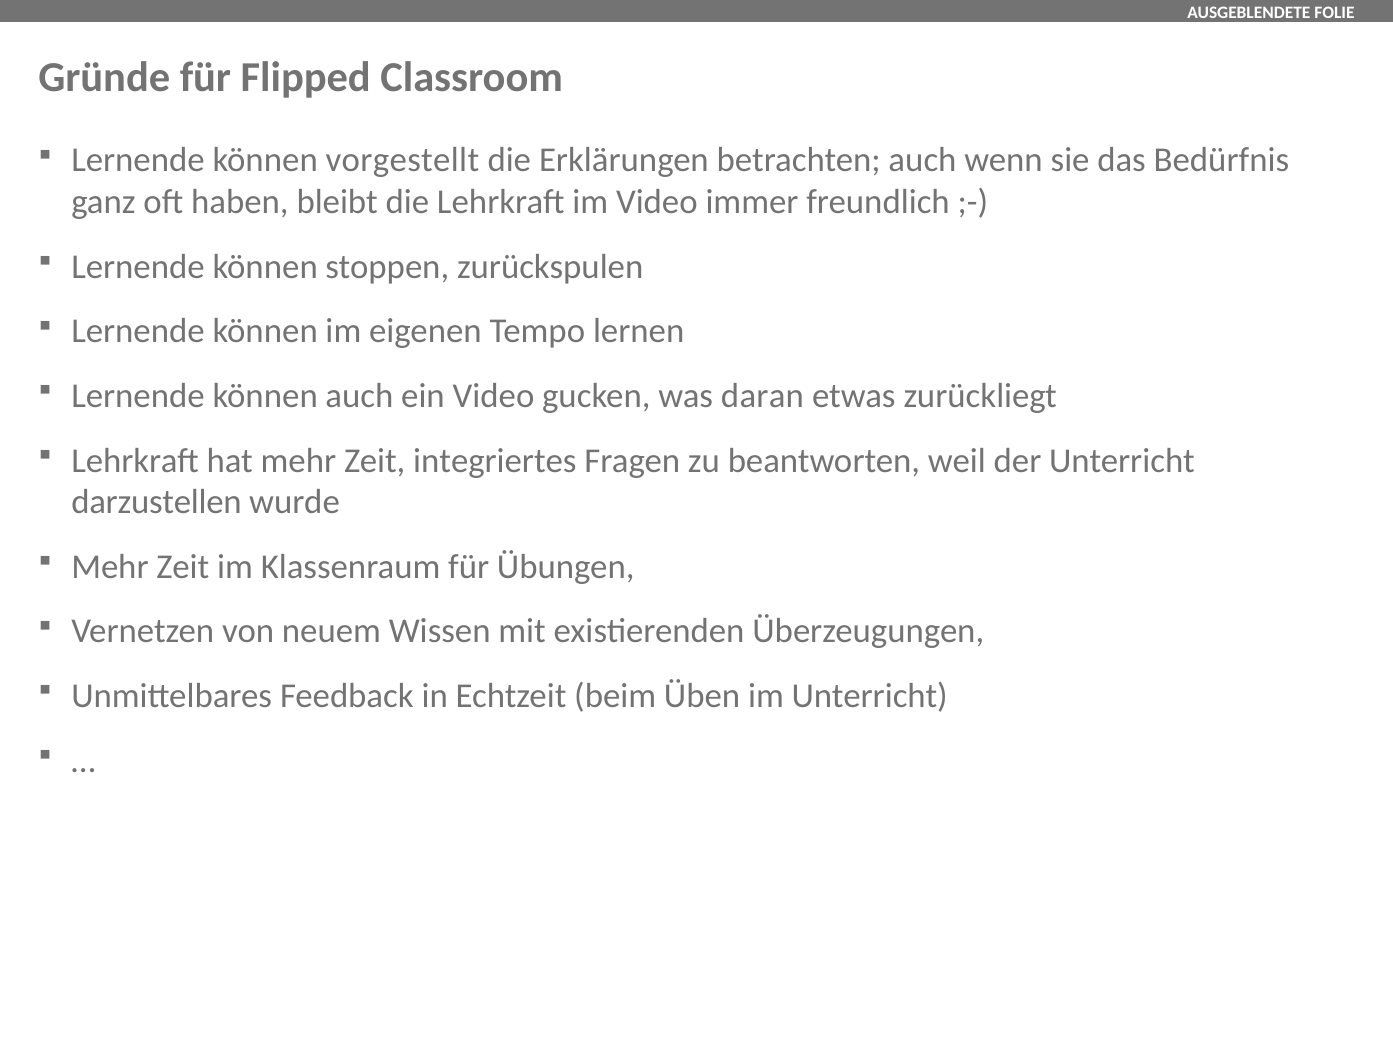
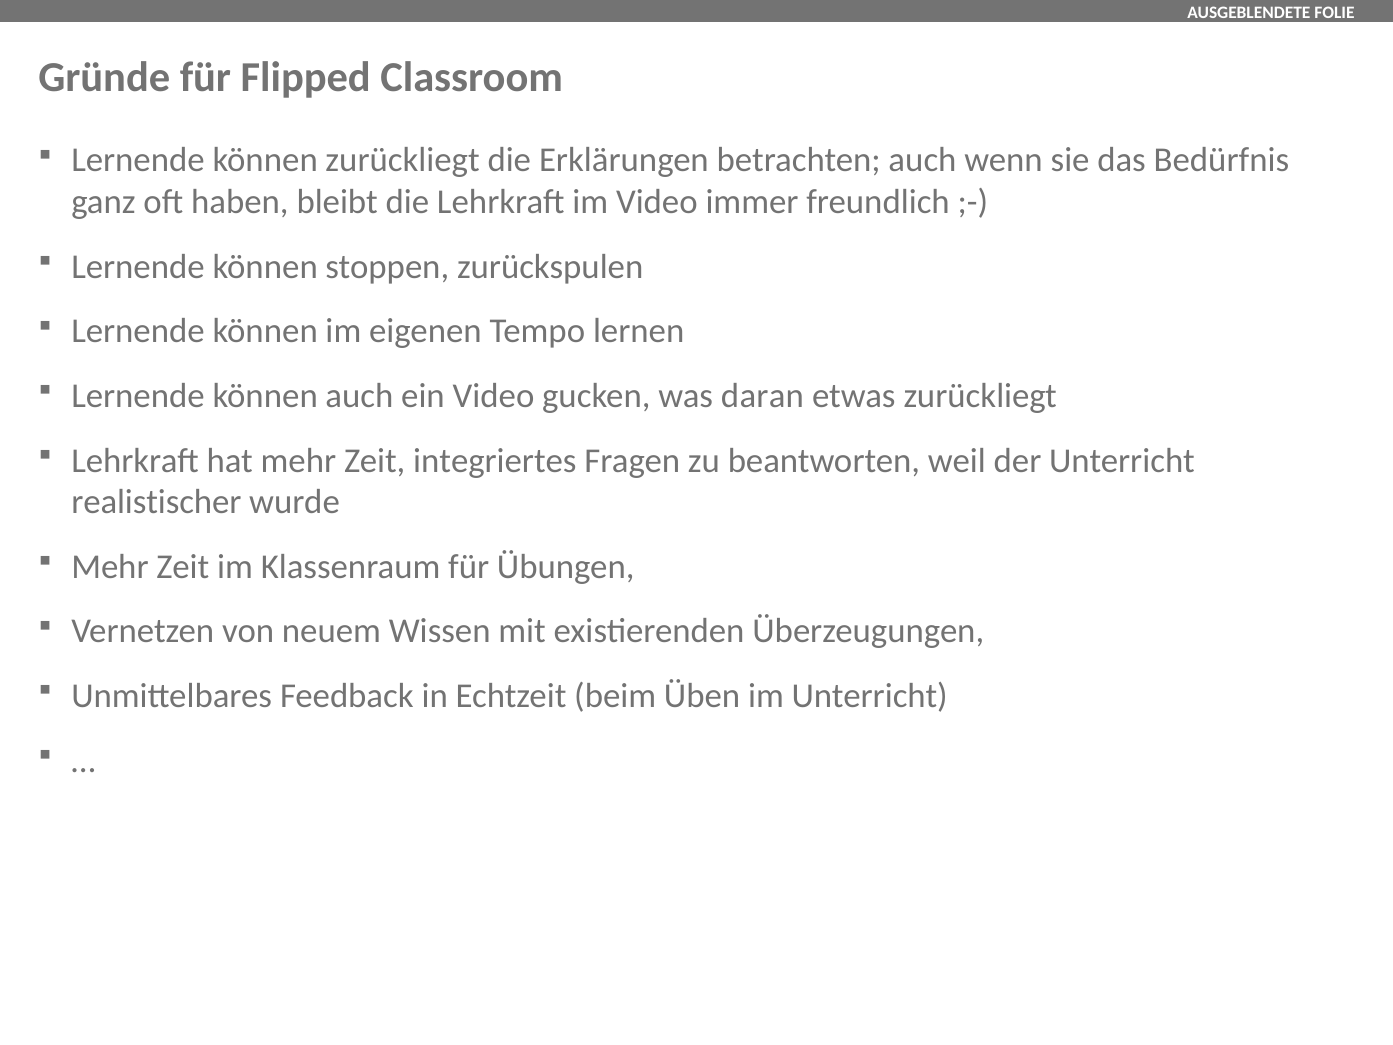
können vorgestellt: vorgestellt -> zurückliegt
darzustellen: darzustellen -> realistischer
